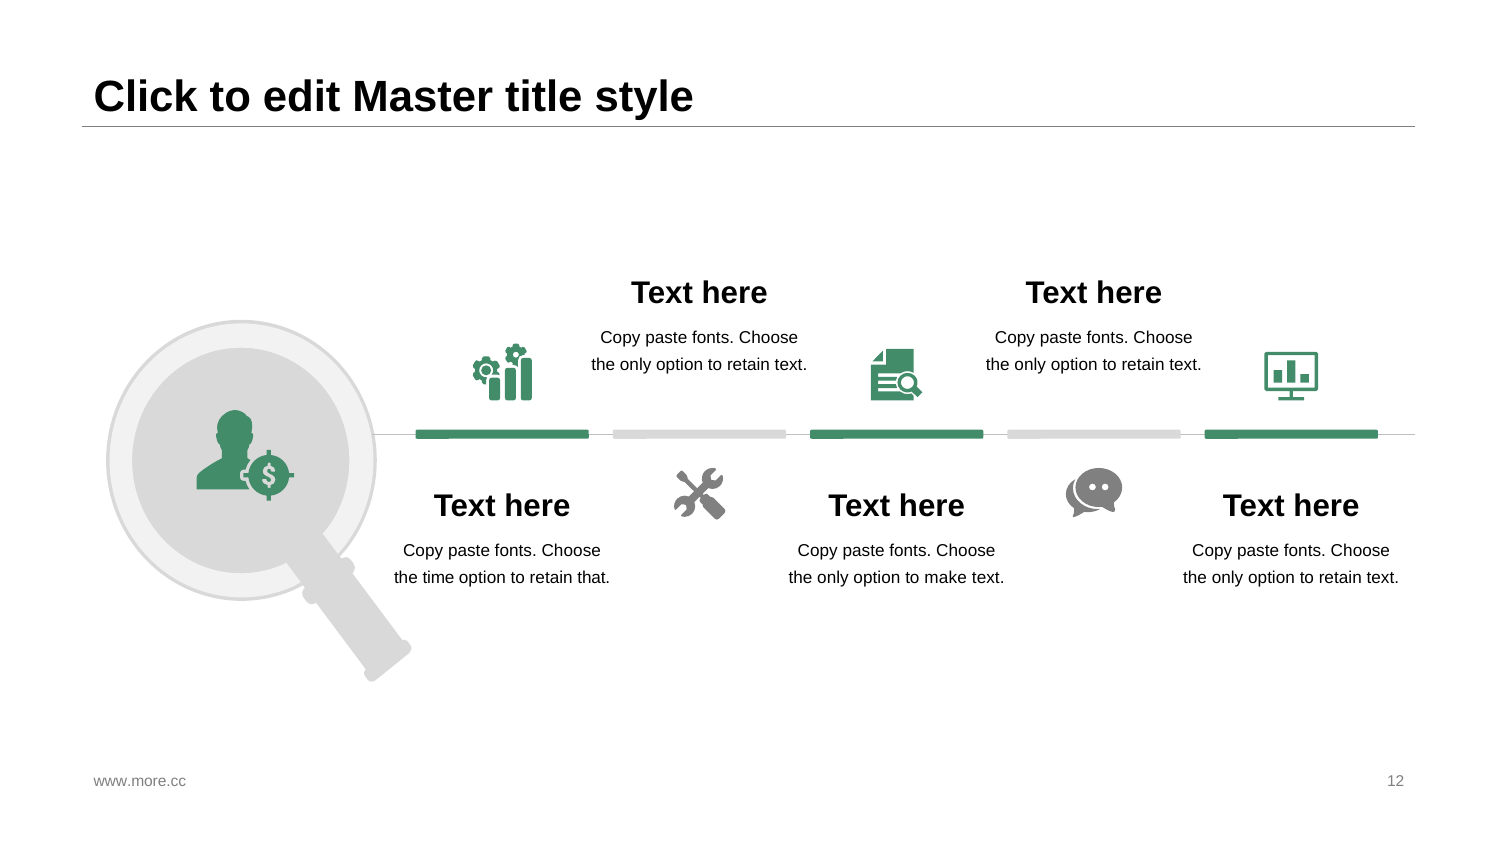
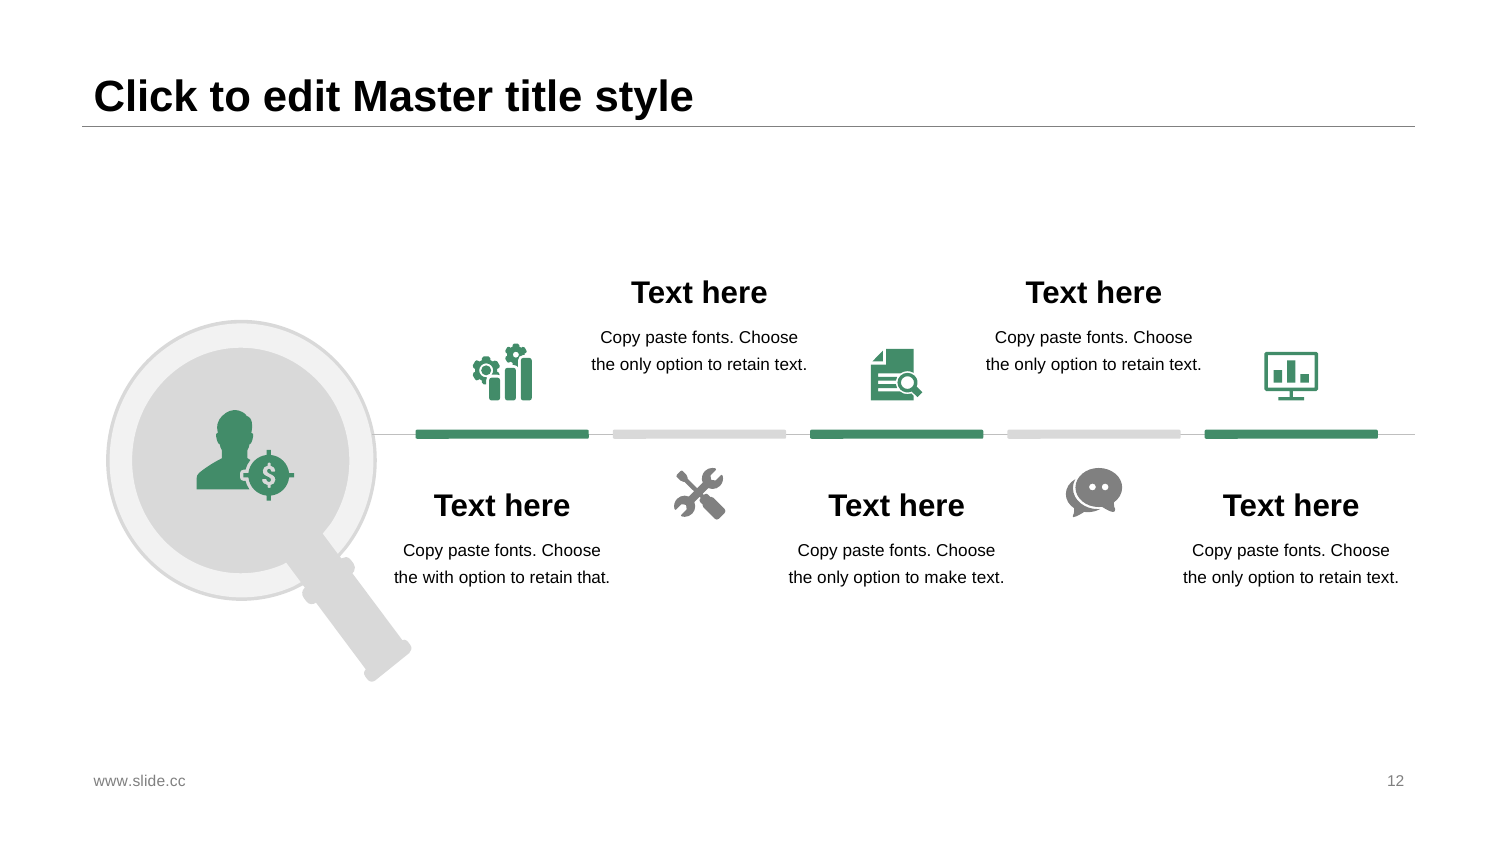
time: time -> with
www.more.cc: www.more.cc -> www.slide.cc
